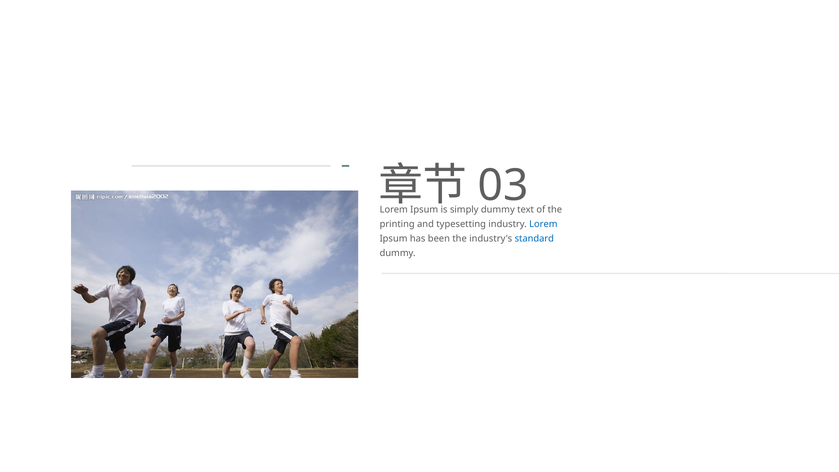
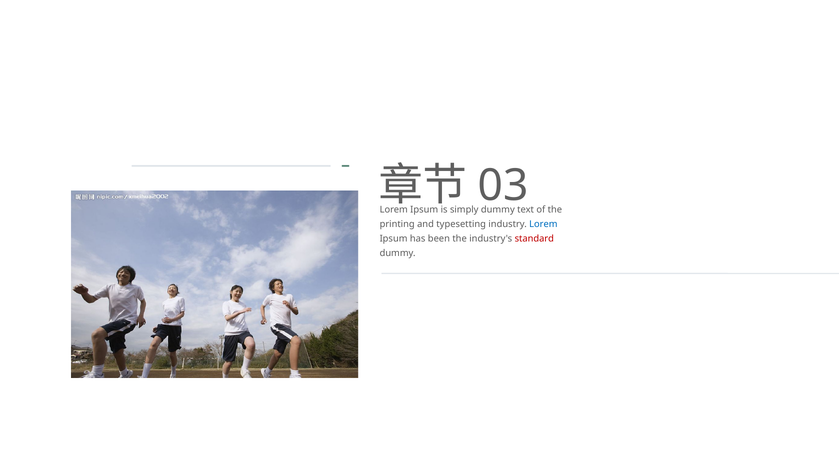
standard colour: blue -> red
